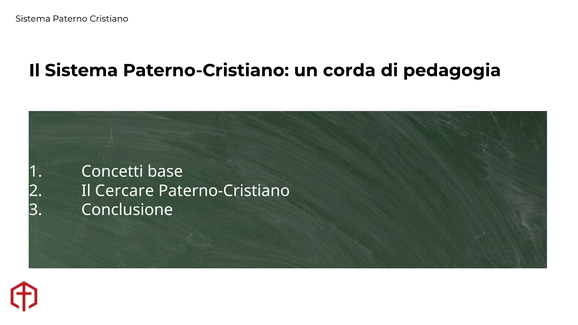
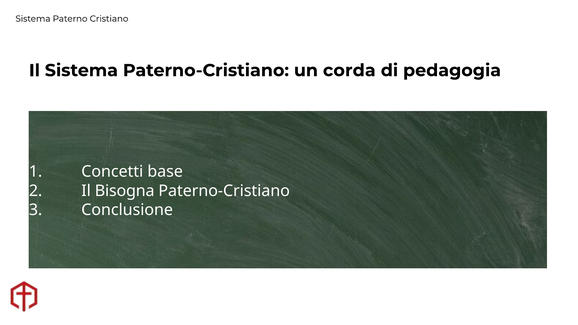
Cercare: Cercare -> Bisogna
